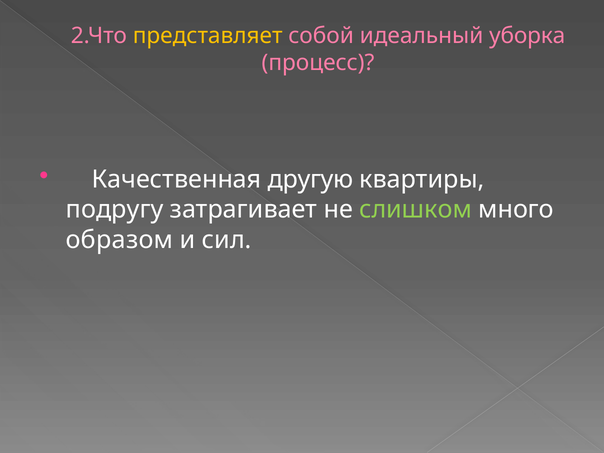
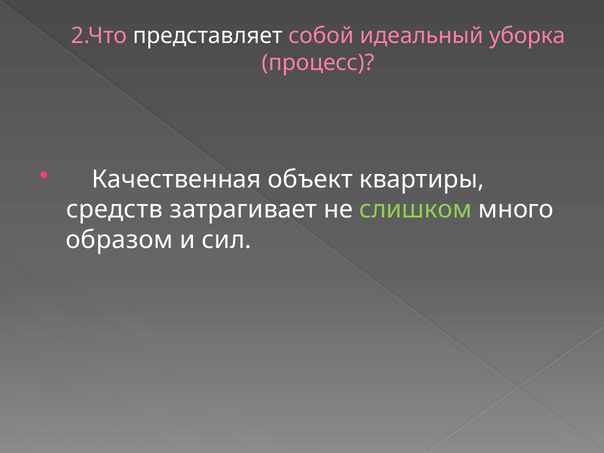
представляет colour: yellow -> white
другую: другую -> объект
подругу: подругу -> средств
